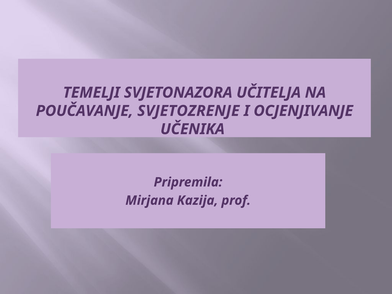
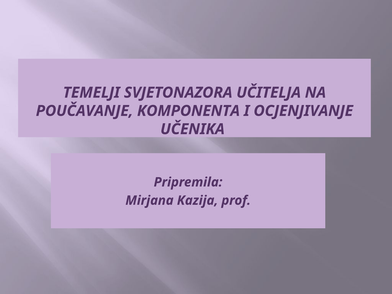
SVJETOZRENJE: SVJETOZRENJE -> KOMPONENTA
